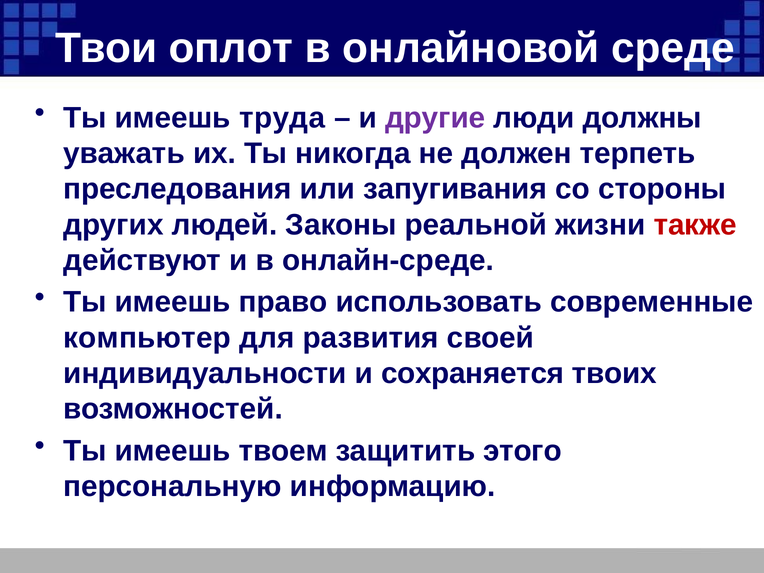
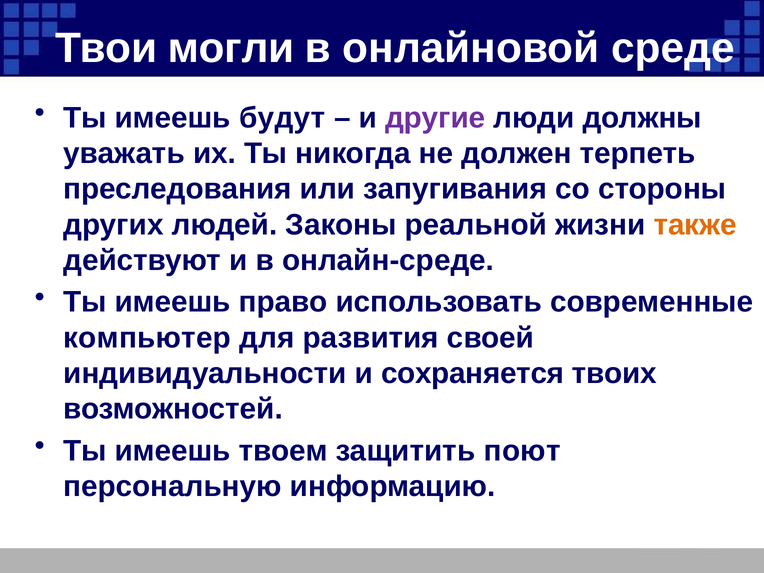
оплот: оплот -> могли
труда: труда -> будут
также colour: red -> orange
этого: этого -> поют
